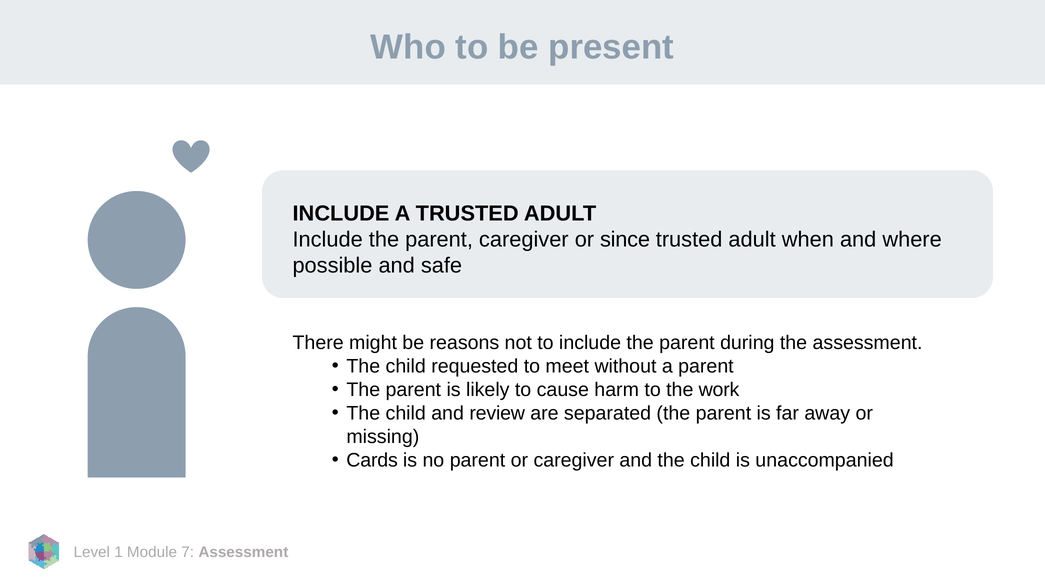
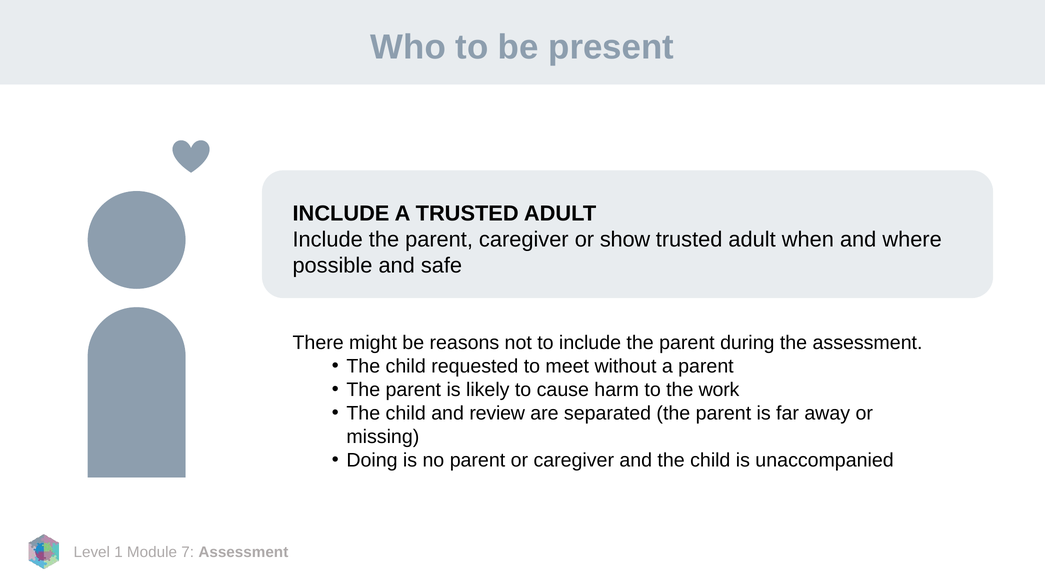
since: since -> show
Cards: Cards -> Doing
